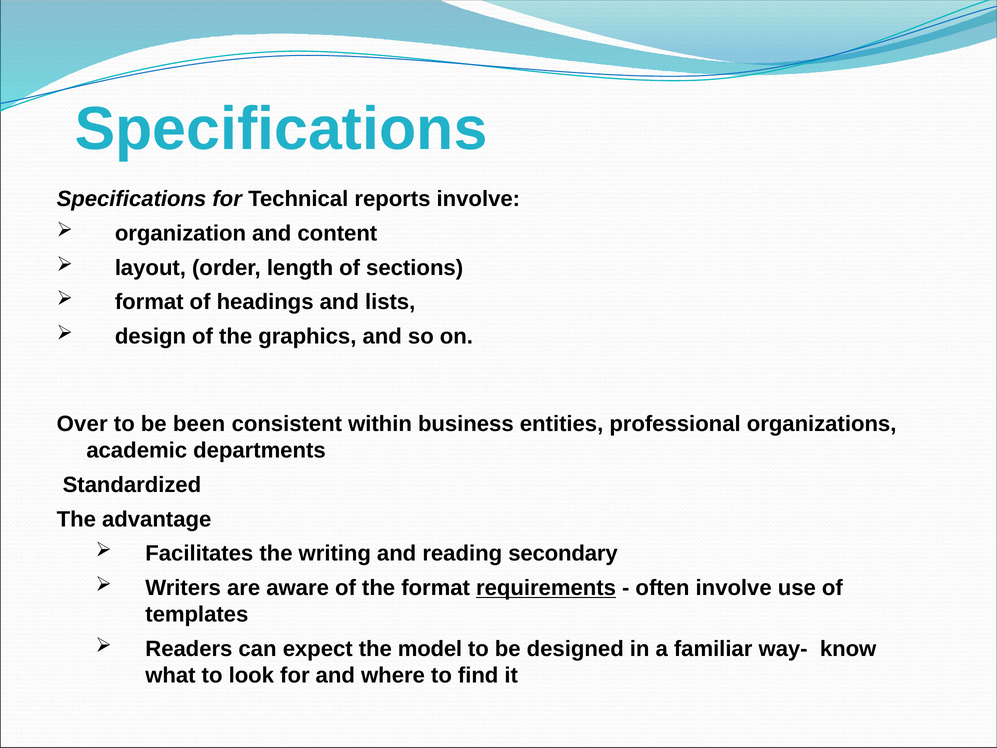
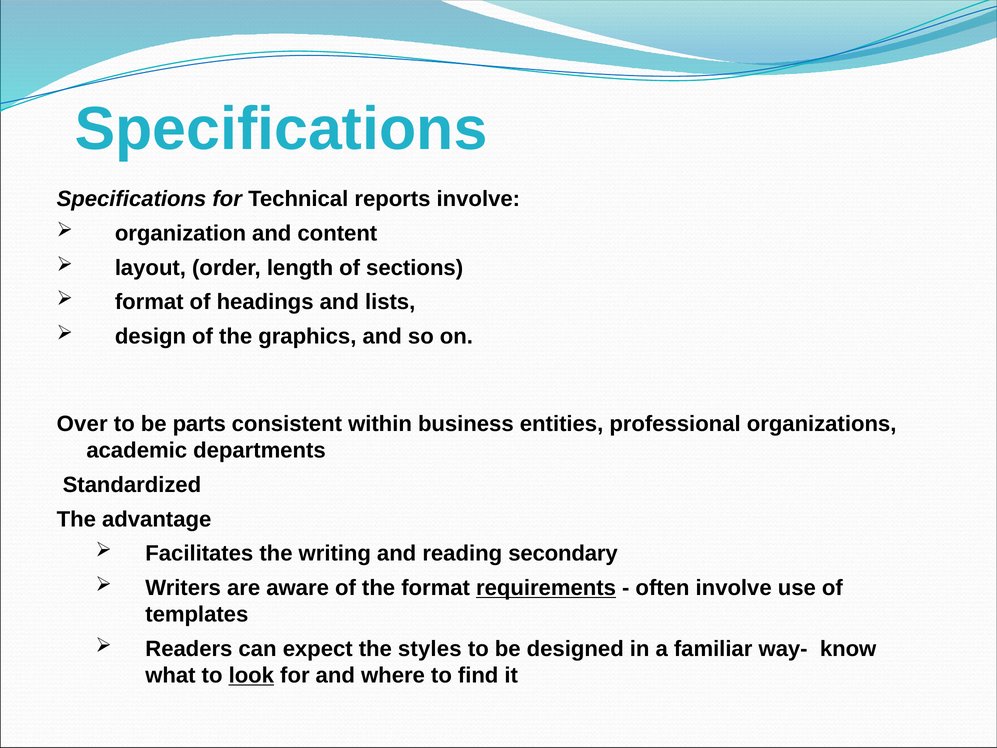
been: been -> parts
model: model -> styles
look underline: none -> present
